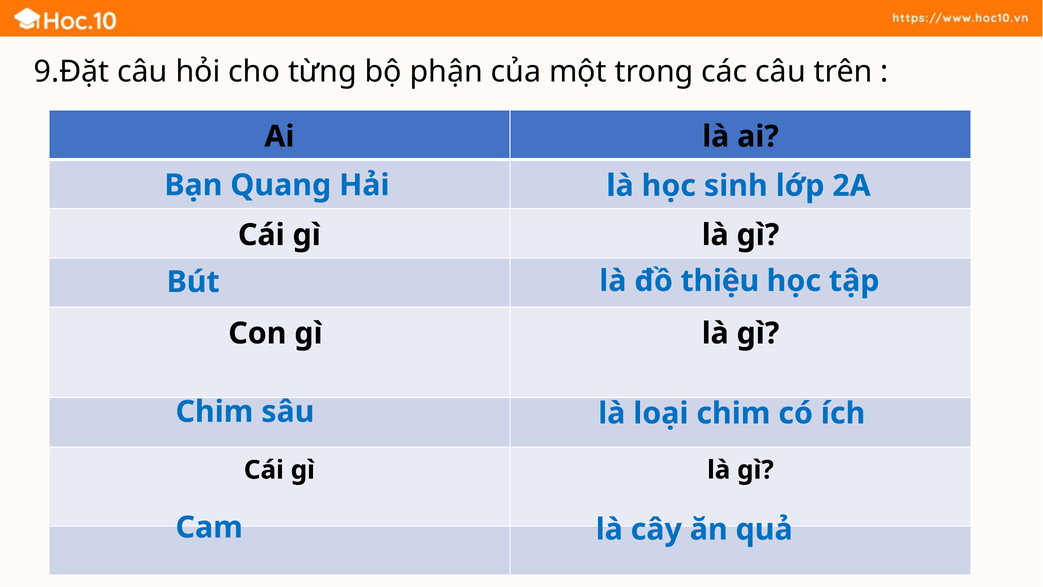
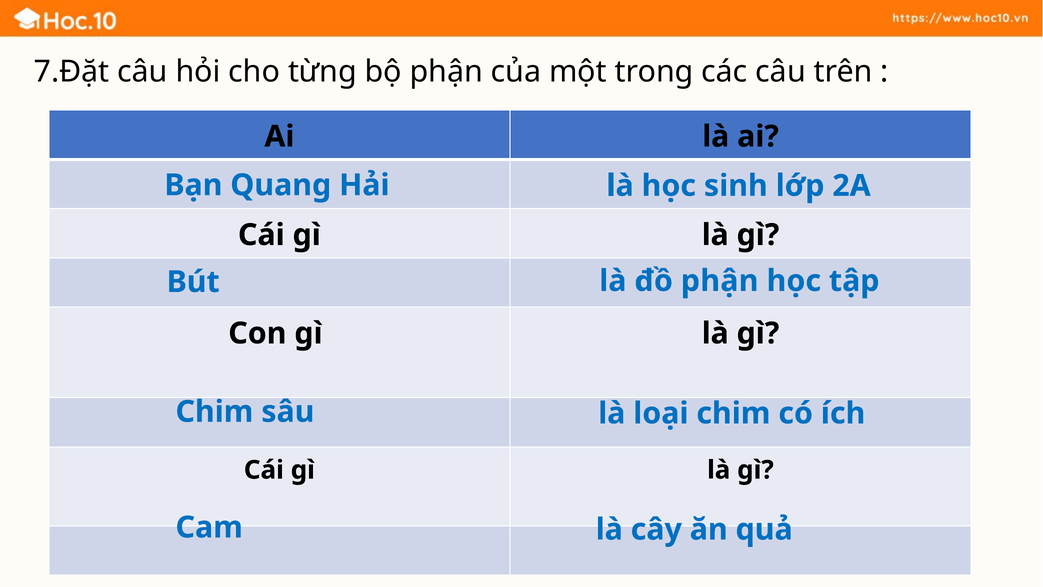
9.Đặt: 9.Đặt -> 7.Đặt
đồ thiệu: thiệu -> phận
